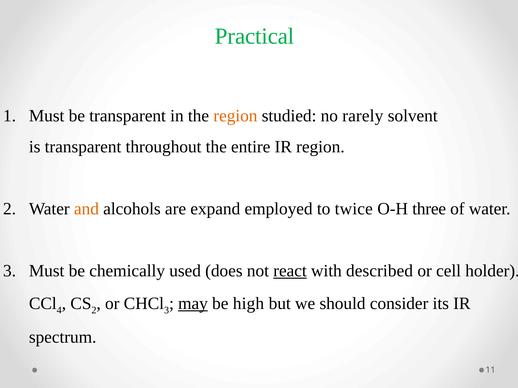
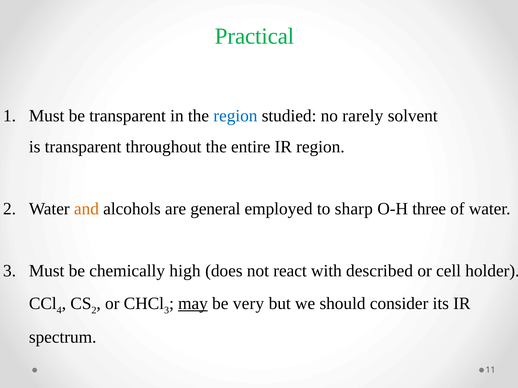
region at (235, 116) colour: orange -> blue
expand: expand -> general
twice: twice -> sharp
used: used -> high
react underline: present -> none
high: high -> very
